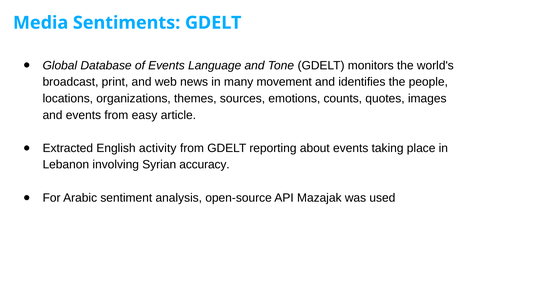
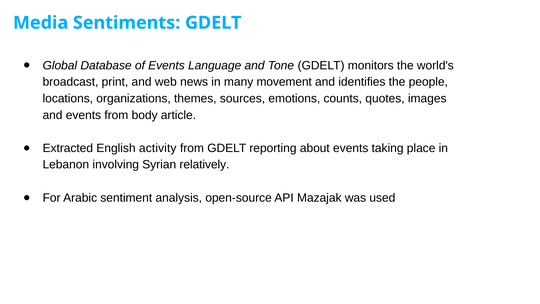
easy: easy -> body
accuracy: accuracy -> relatively
